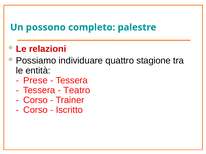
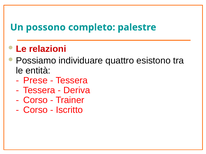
stagione: stagione -> esistono
Teatro: Teatro -> Deriva
